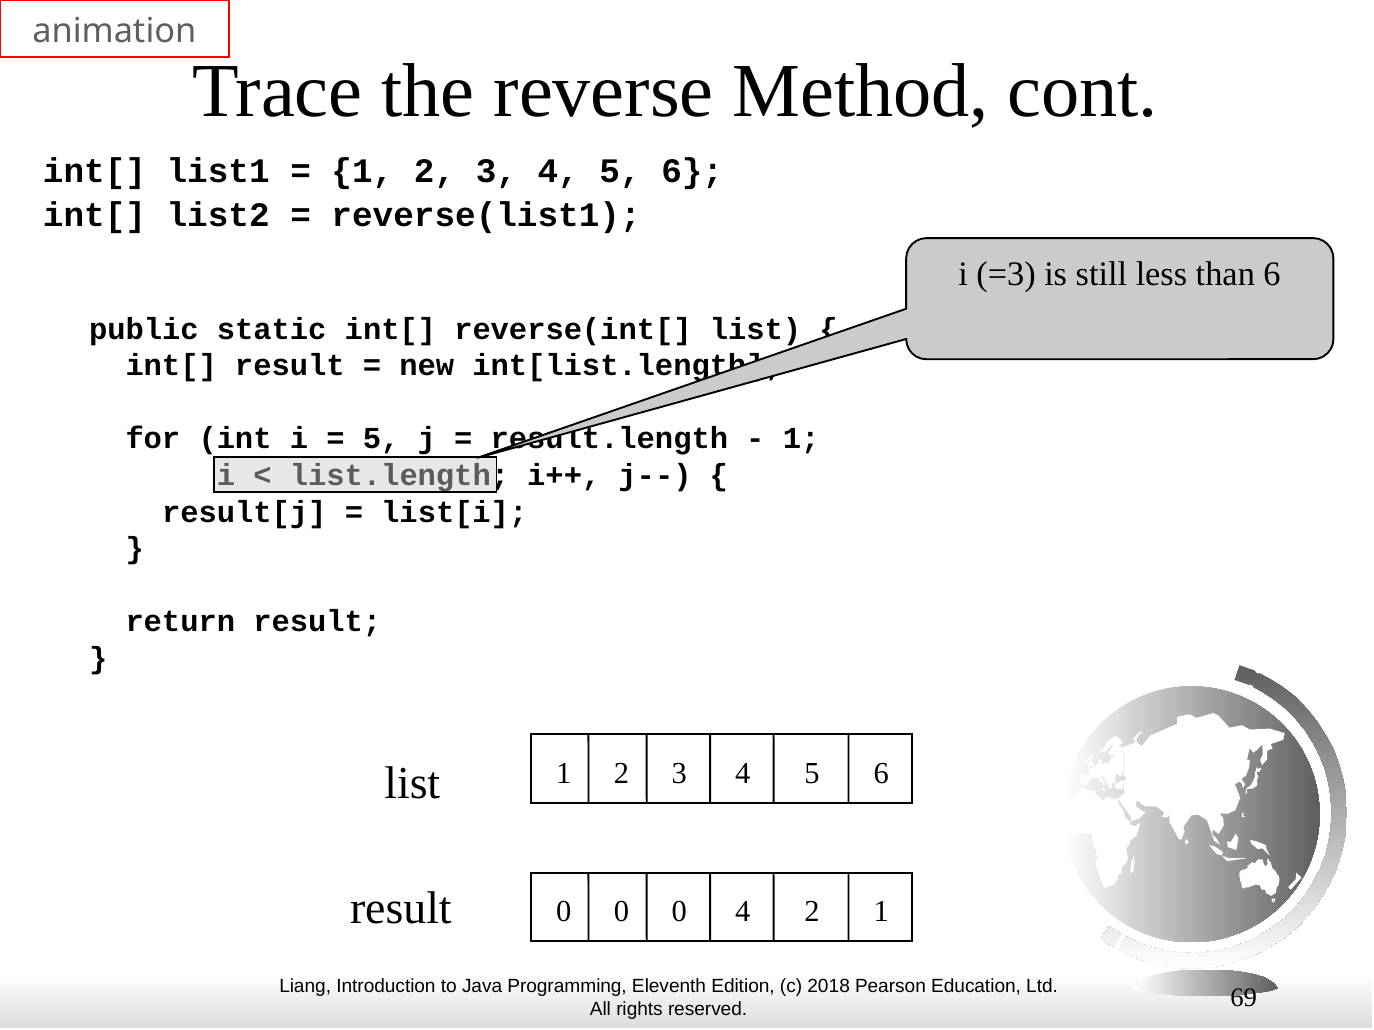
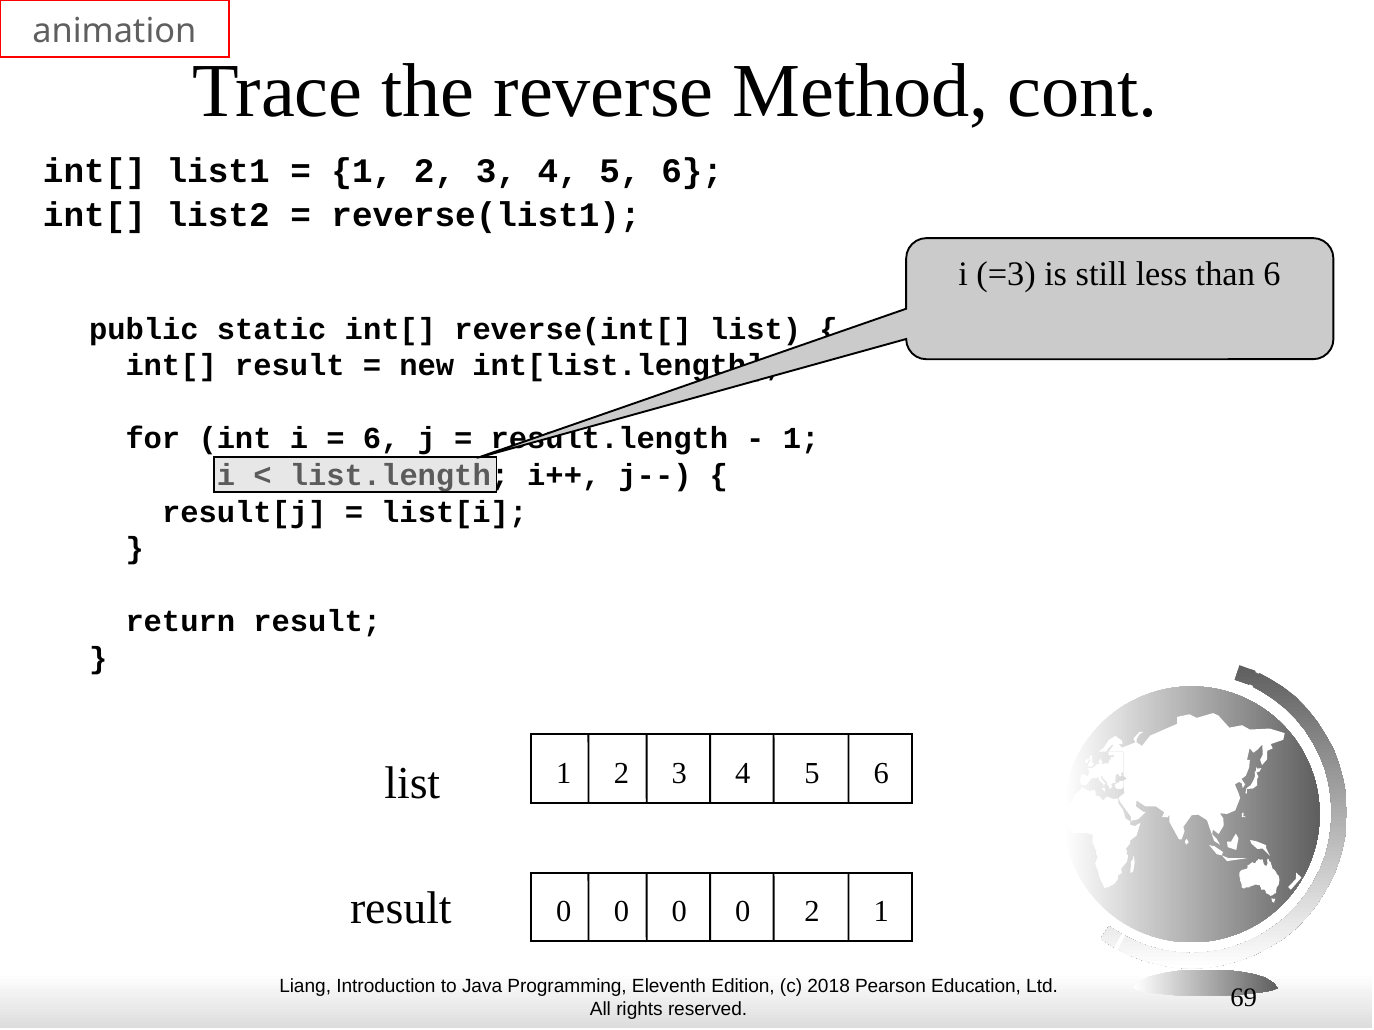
5 at (381, 439): 5 -> 6
0 0 0 4: 4 -> 0
